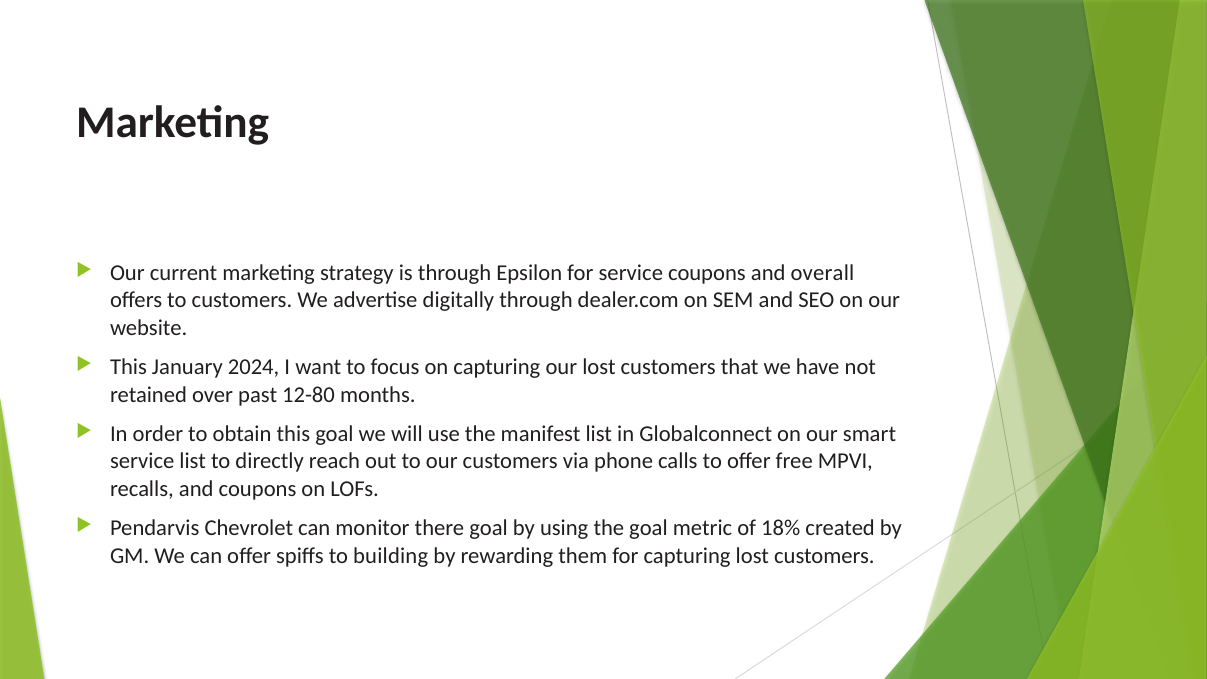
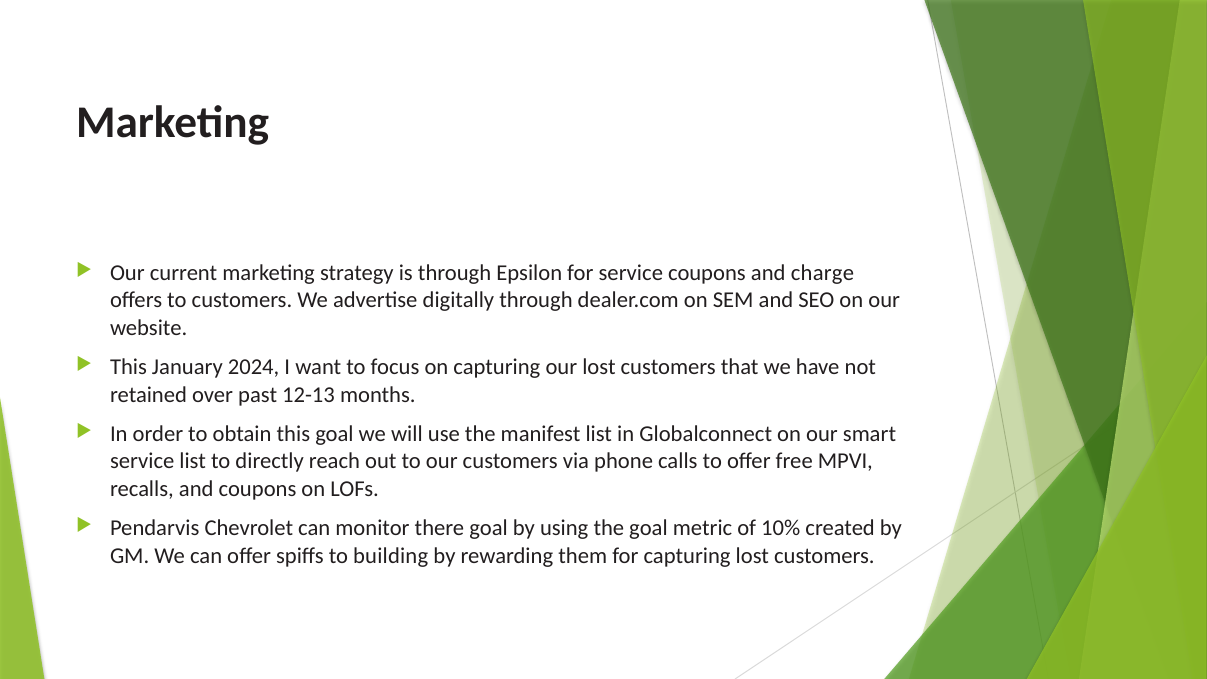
overall: overall -> charge
12-80: 12-80 -> 12-13
18%: 18% -> 10%
